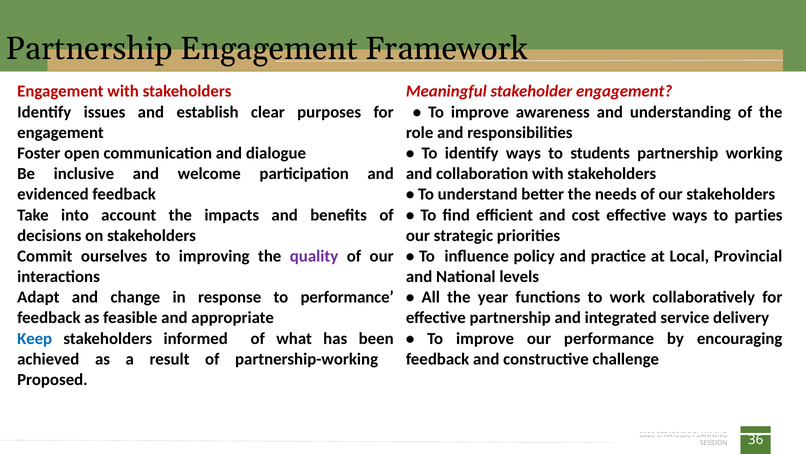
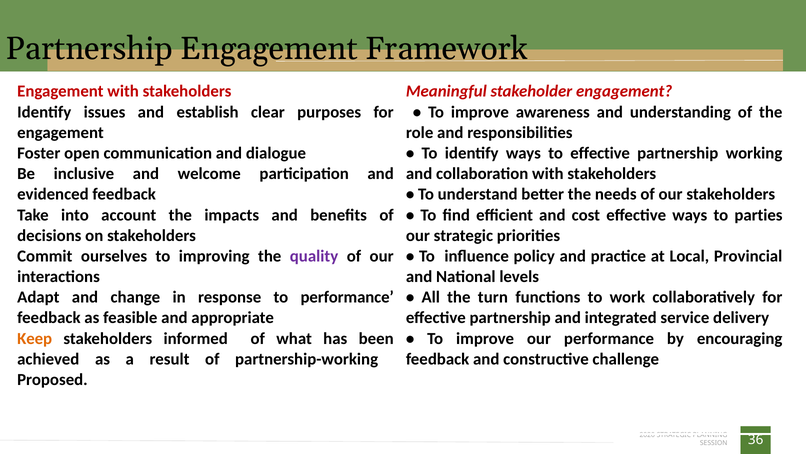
to students: students -> effective
year: year -> turn
Keep colour: blue -> orange
